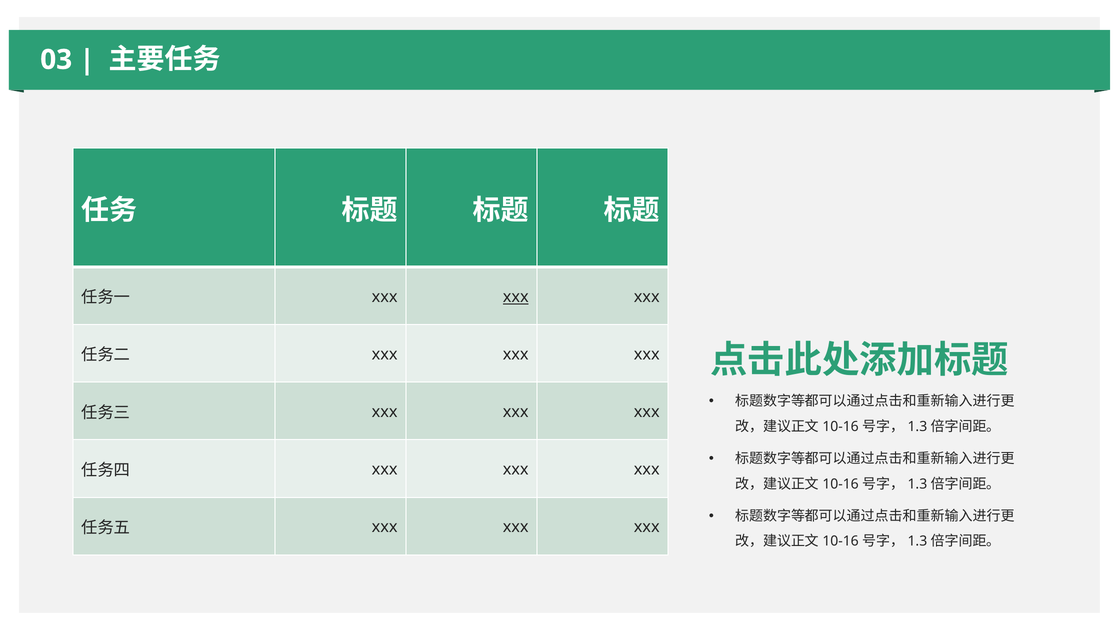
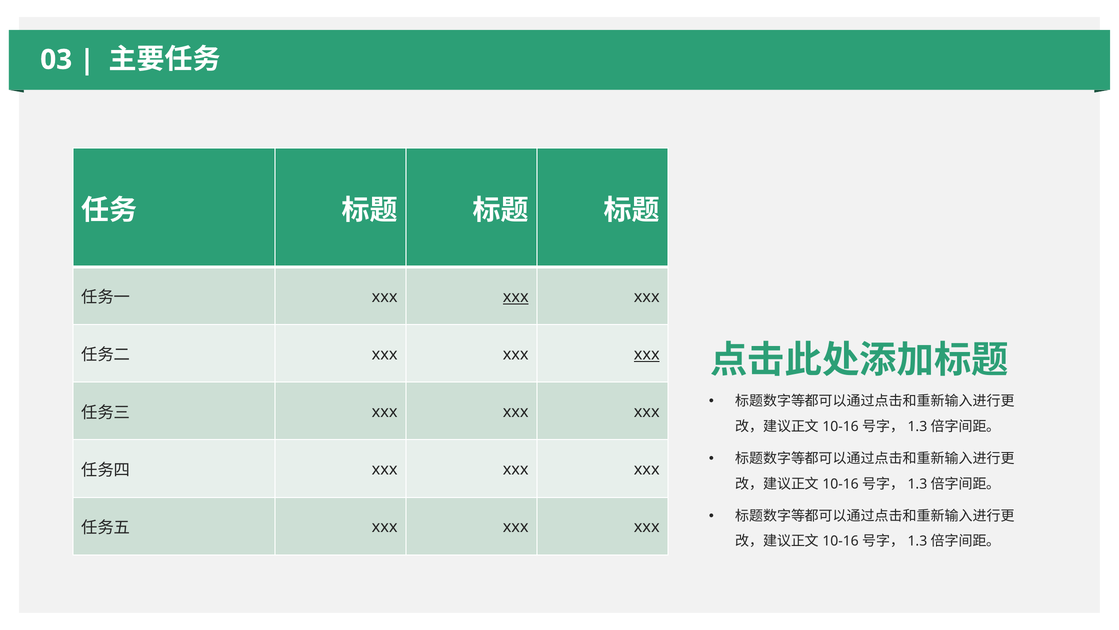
xxx at (647, 354) underline: none -> present
